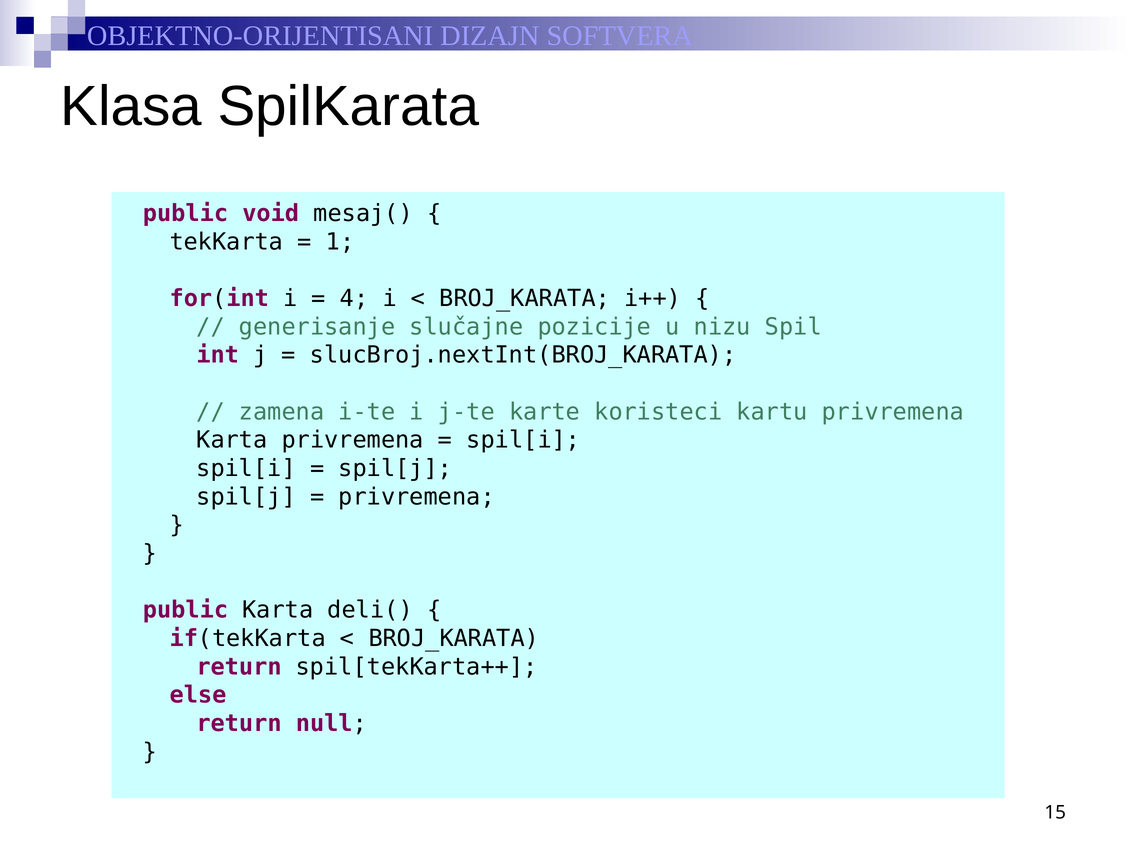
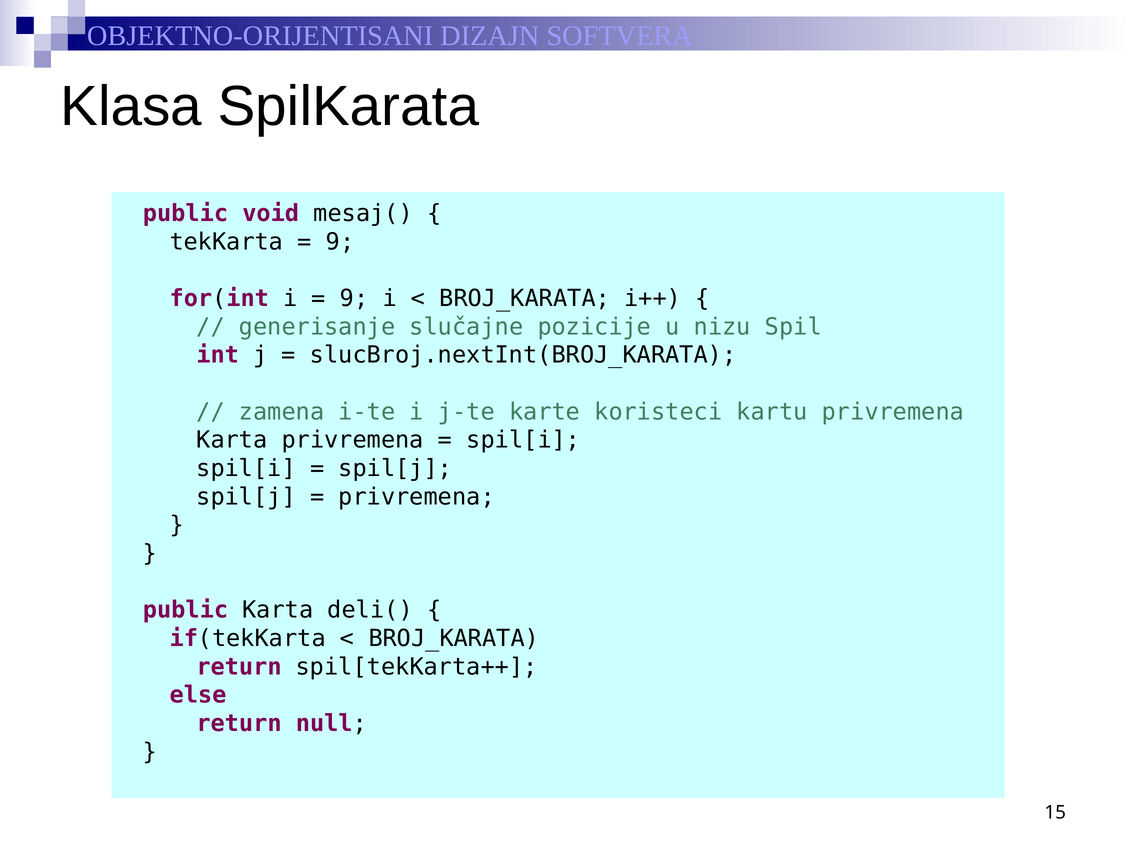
1 at (340, 242): 1 -> 9
4 at (354, 299): 4 -> 9
